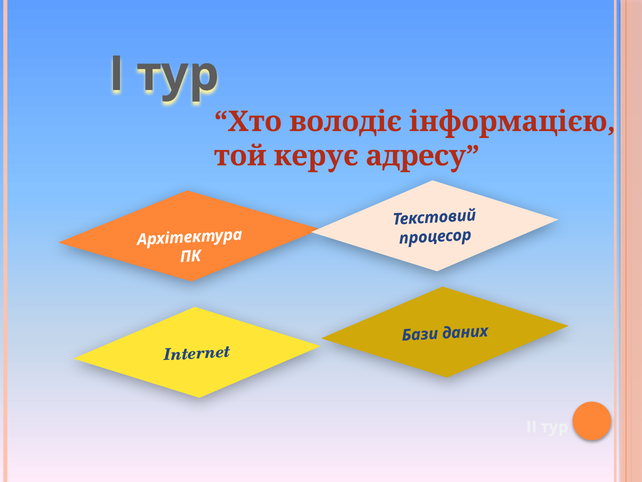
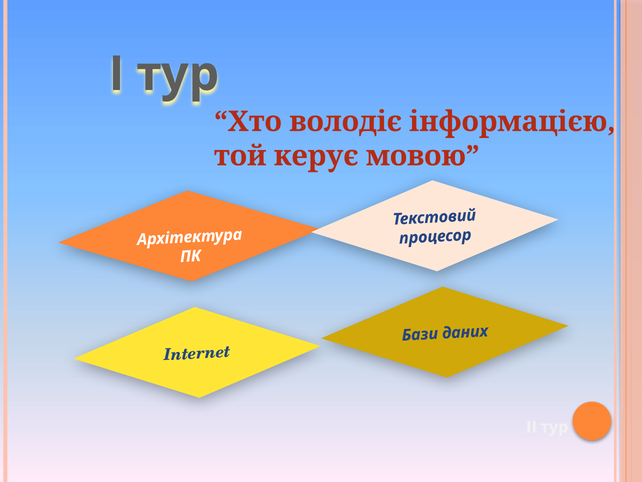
адресу: адресу -> мовою
